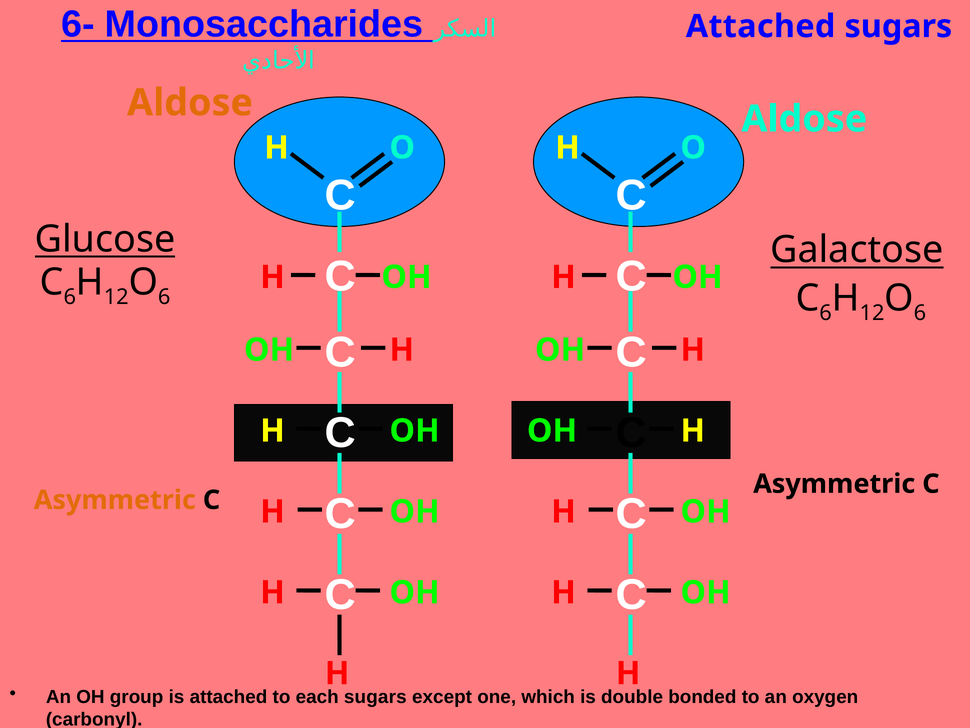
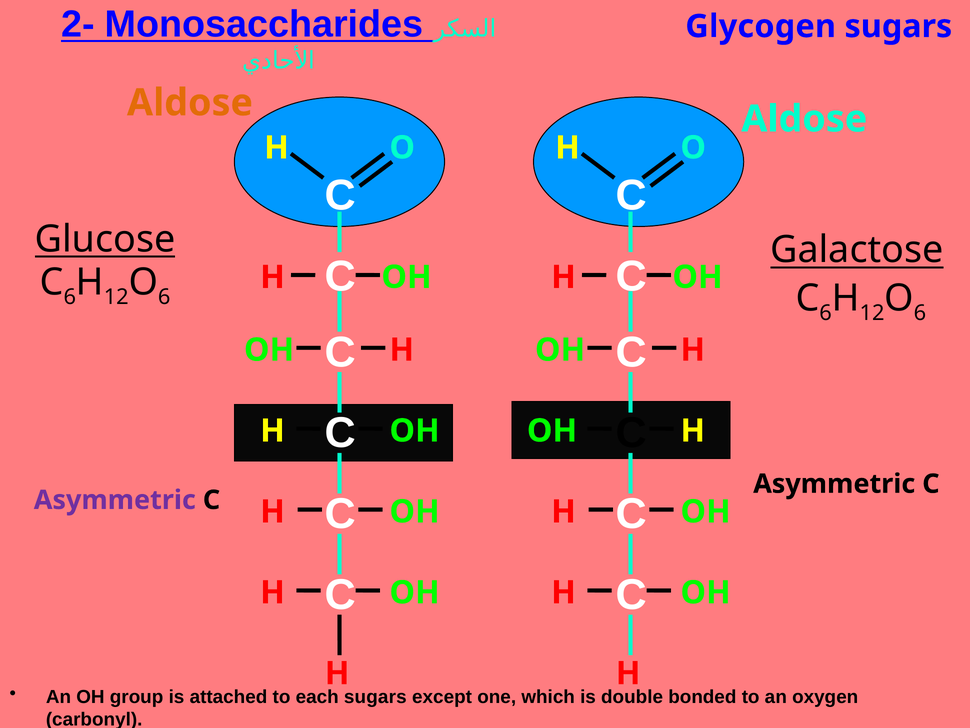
6-: 6- -> 2-
Attached at (761, 26): Attached -> Glycogen
Asymmetric at (115, 500) colour: orange -> purple
